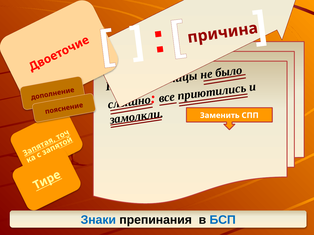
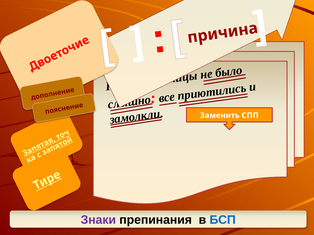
Знаки colour: blue -> purple
